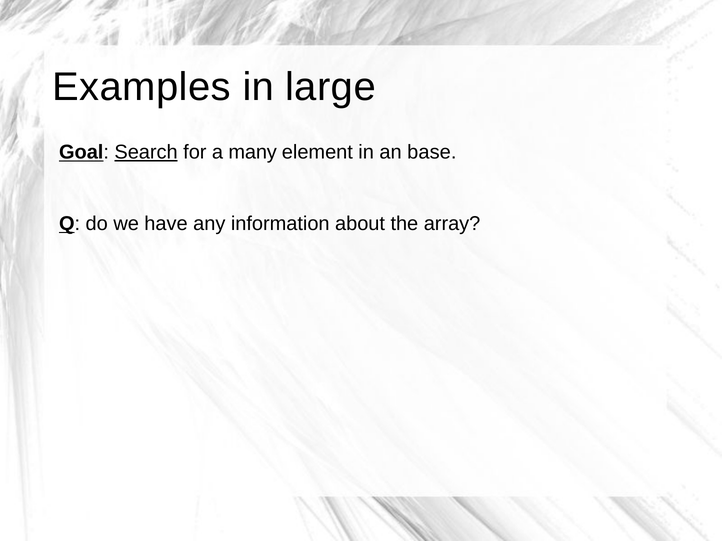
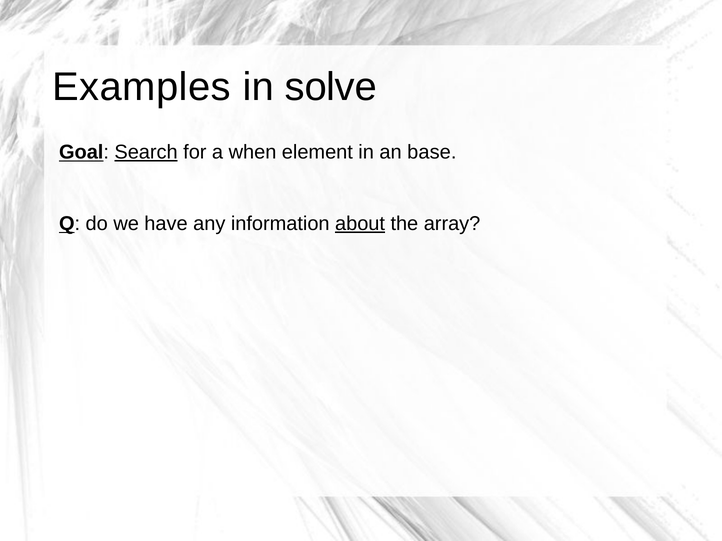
large: large -> solve
many: many -> when
about underline: none -> present
